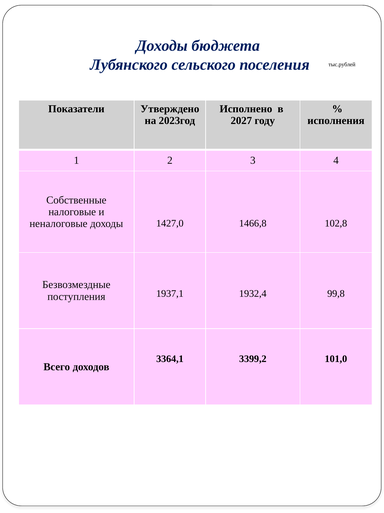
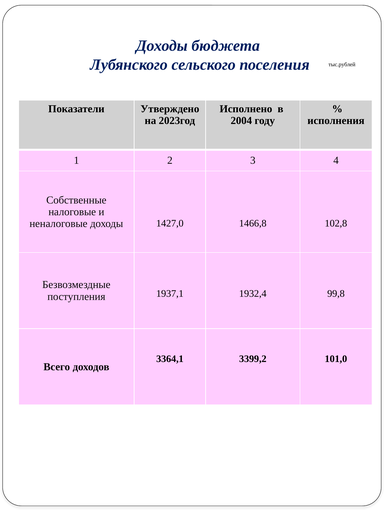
2027: 2027 -> 2004
